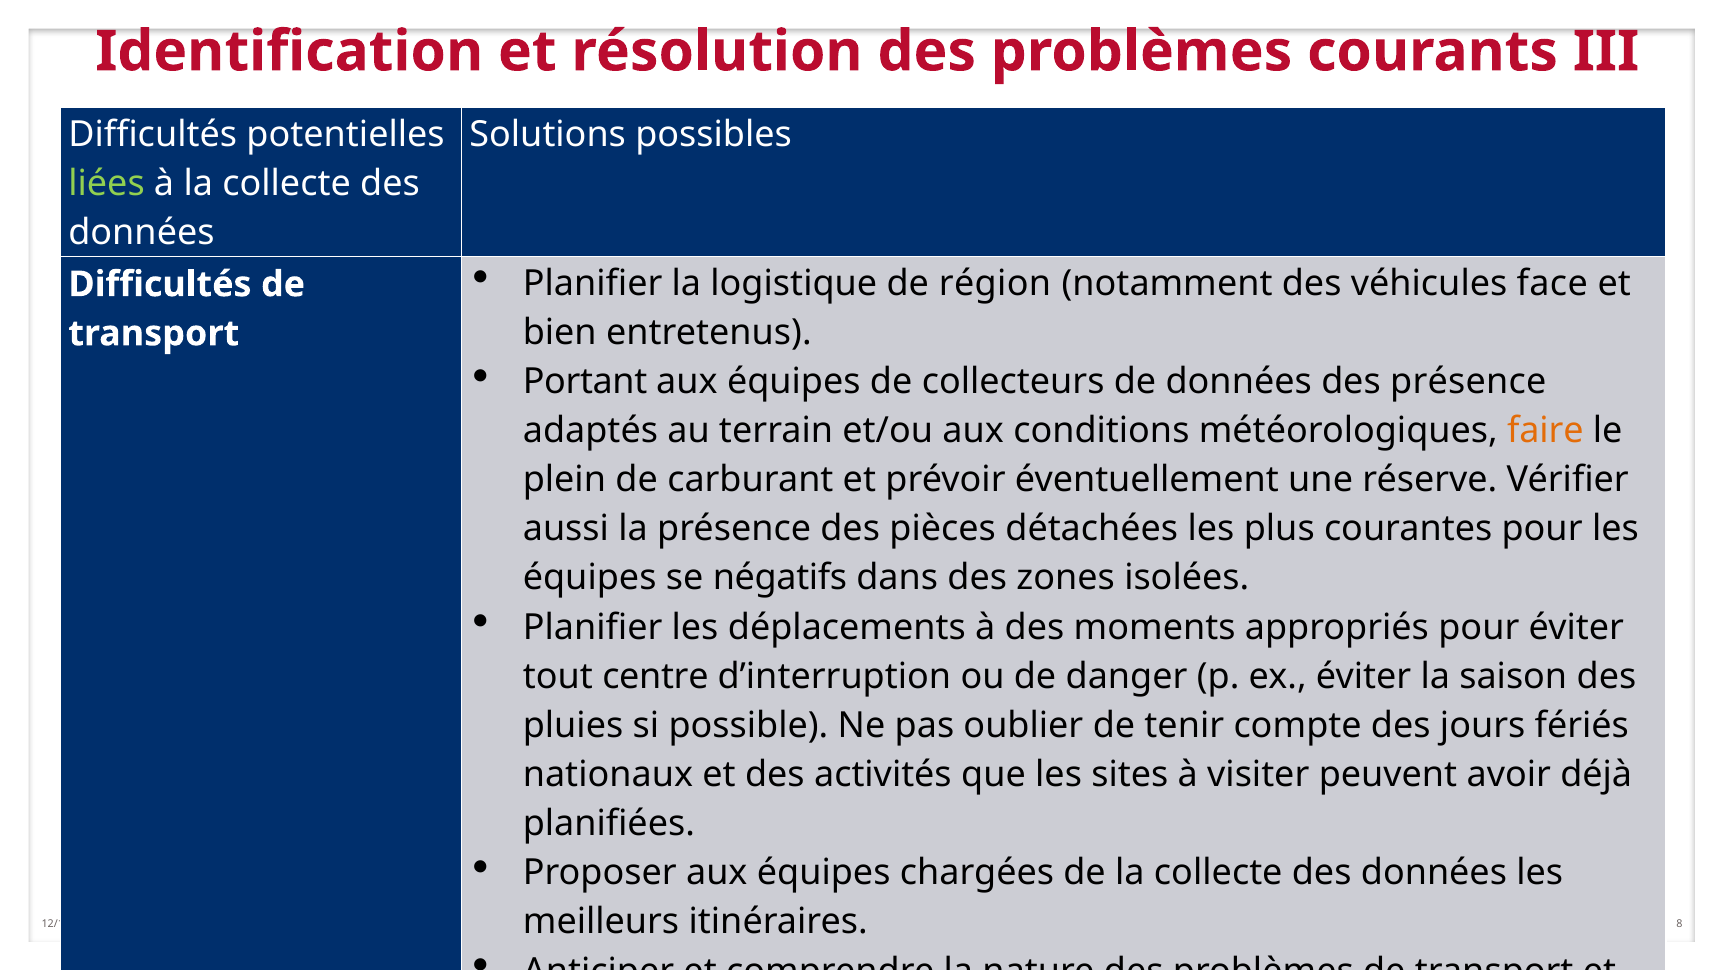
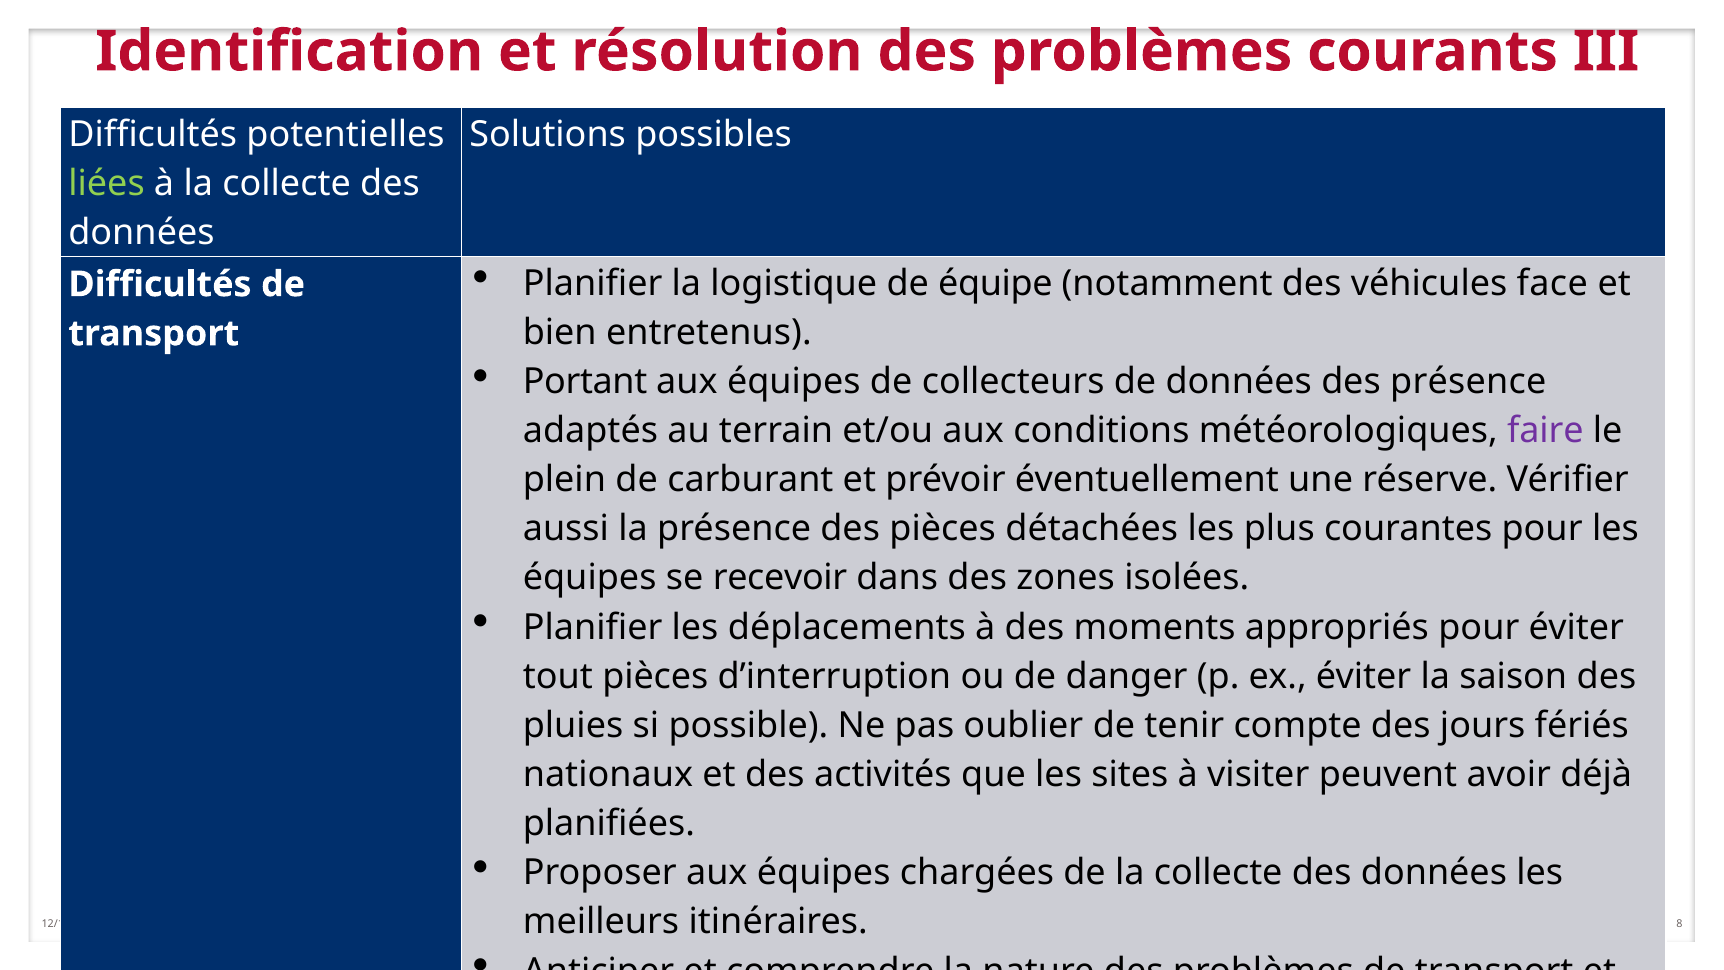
région: région -> équipe
faire colour: orange -> purple
négatifs: négatifs -> recevoir
tout centre: centre -> pièces
